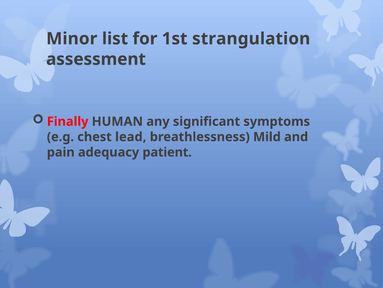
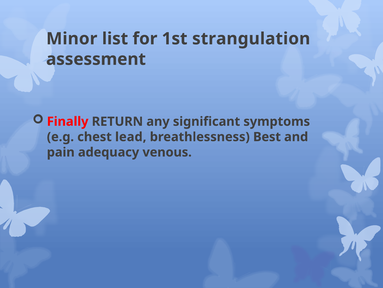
HUMAN: HUMAN -> RETURN
Mild: Mild -> Best
patient: patient -> venous
